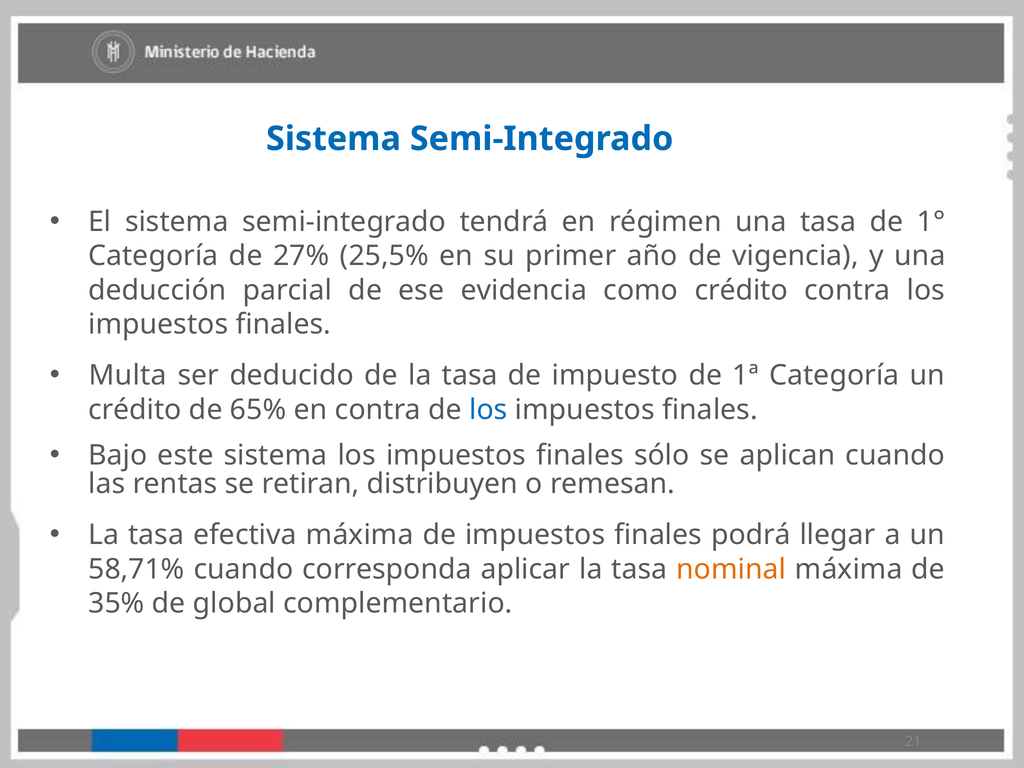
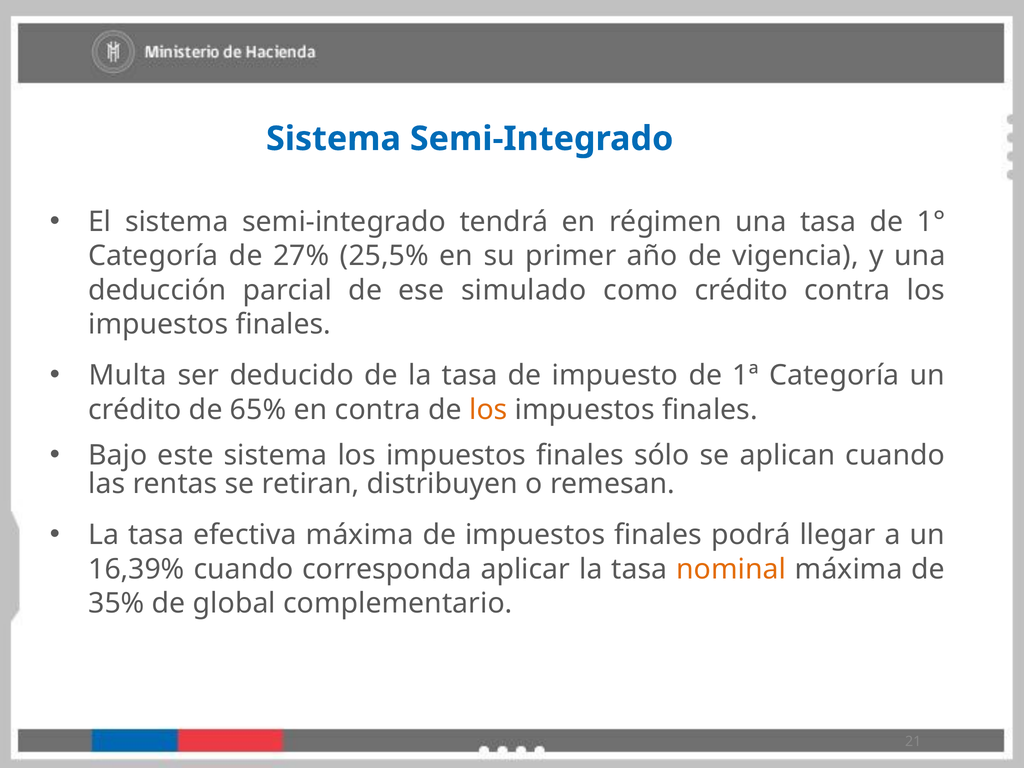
evidencia: evidencia -> simulado
los at (488, 410) colour: blue -> orange
58,71%: 58,71% -> 16,39%
